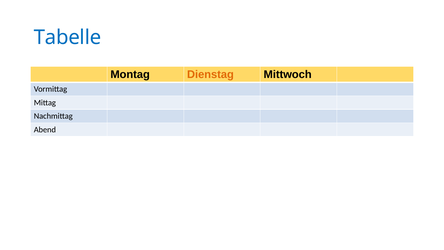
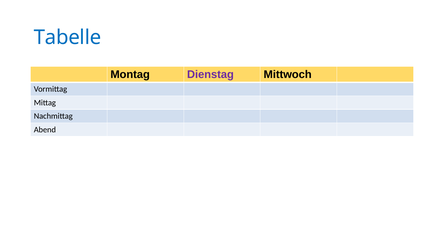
Dienstag colour: orange -> purple
